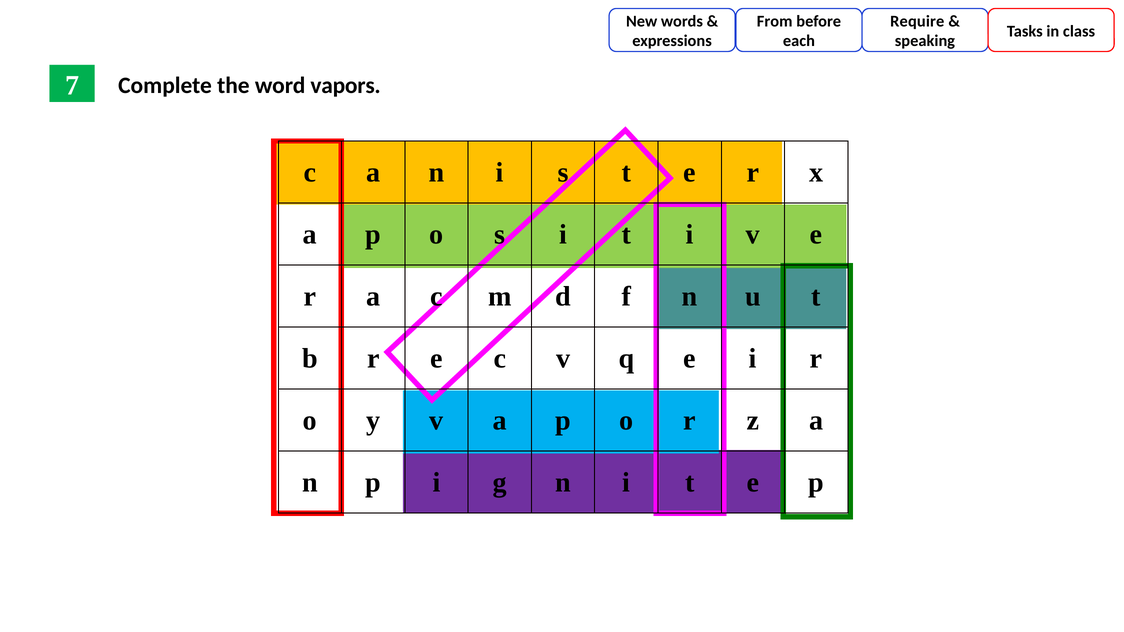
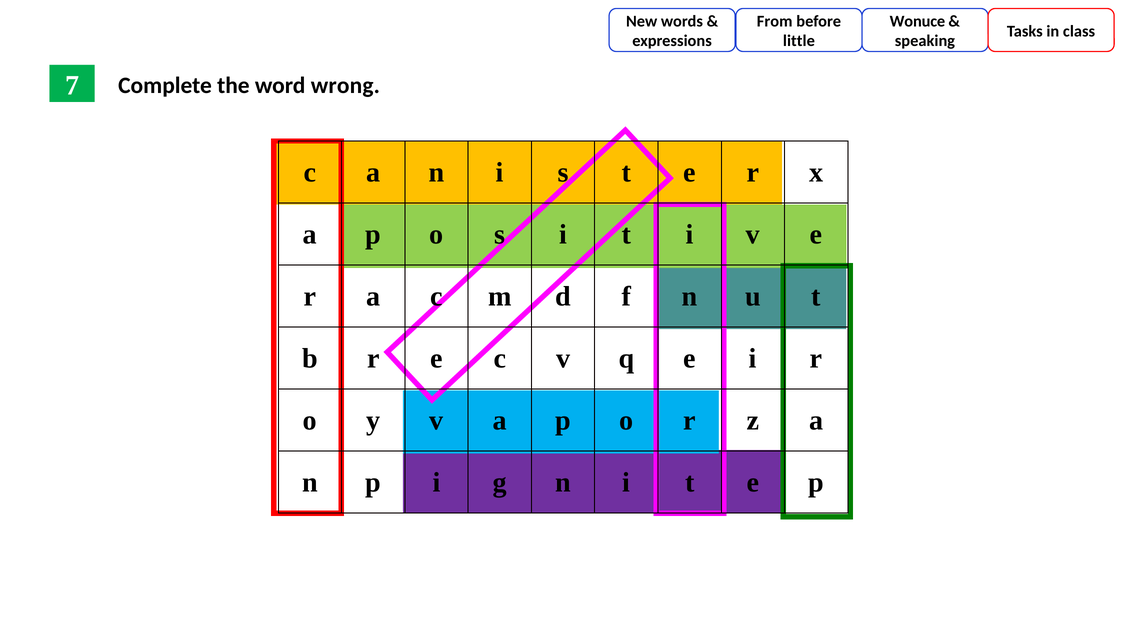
Require: Require -> Wonuce
each: each -> little
vapors: vapors -> wrong
